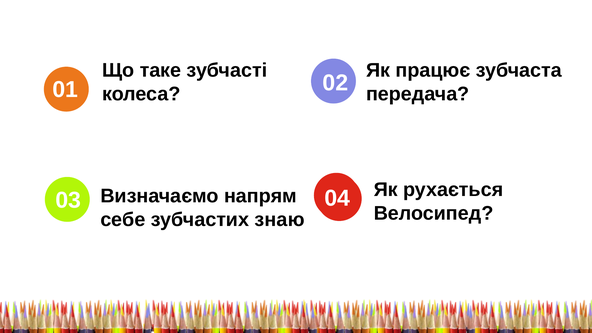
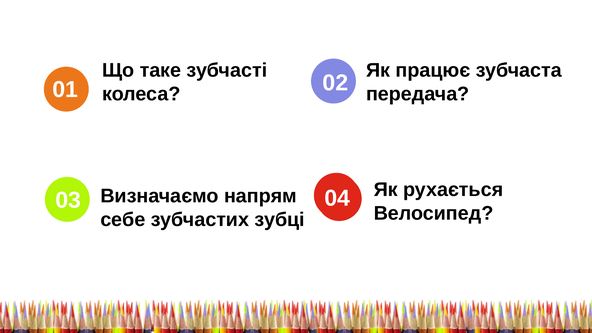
знаю: знаю -> зубці
